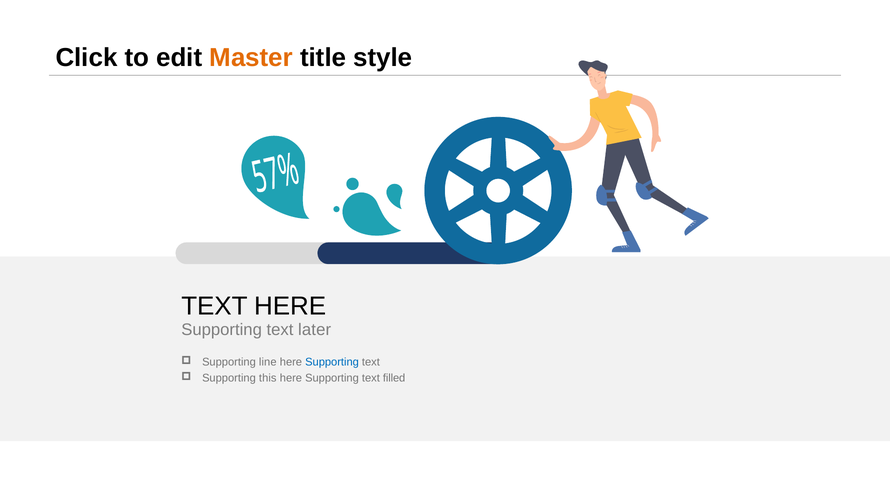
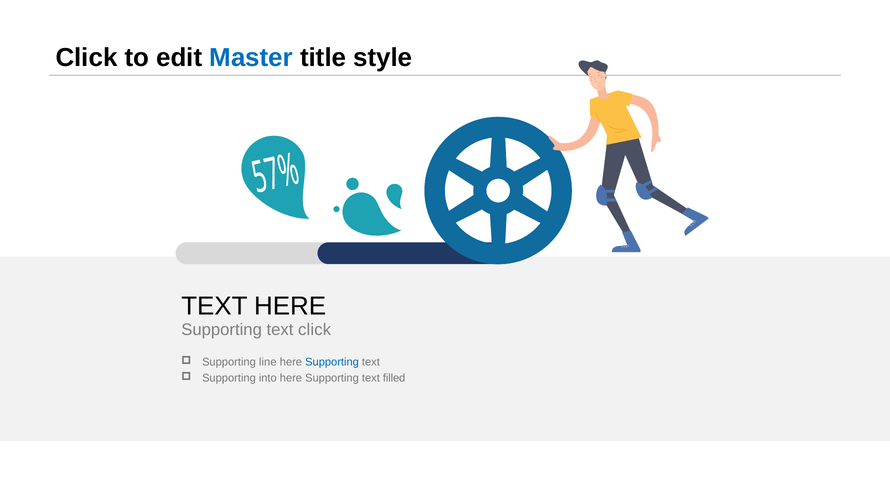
Master colour: orange -> blue
text later: later -> click
this: this -> into
